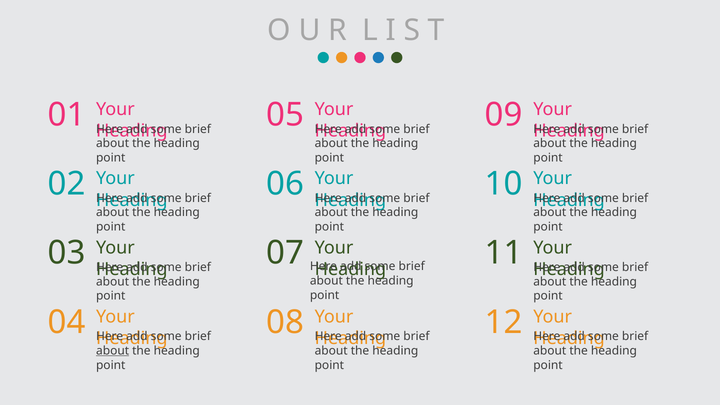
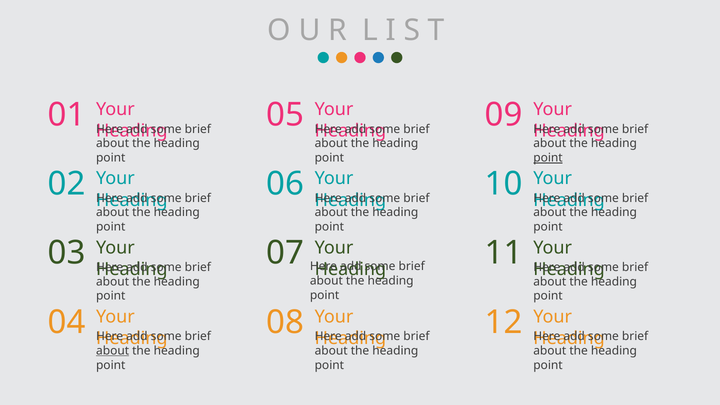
point at (548, 158) underline: none -> present
